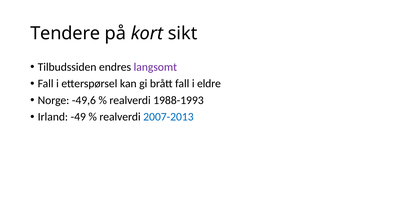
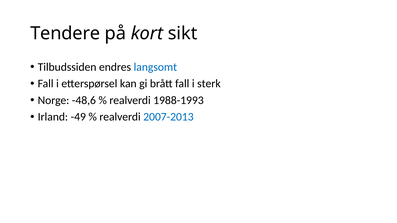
langsomt colour: purple -> blue
eldre: eldre -> sterk
-49,6: -49,6 -> -48,6
